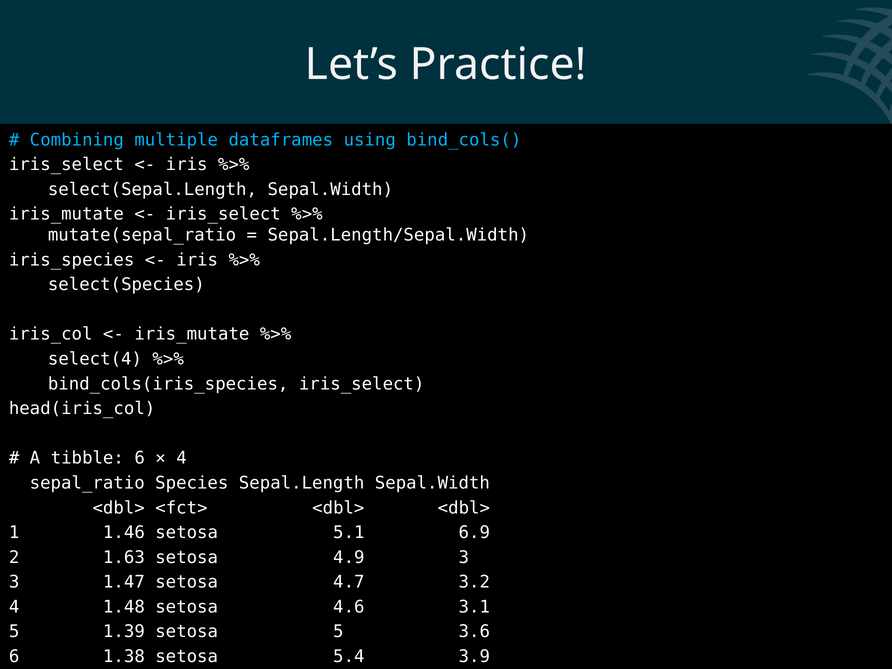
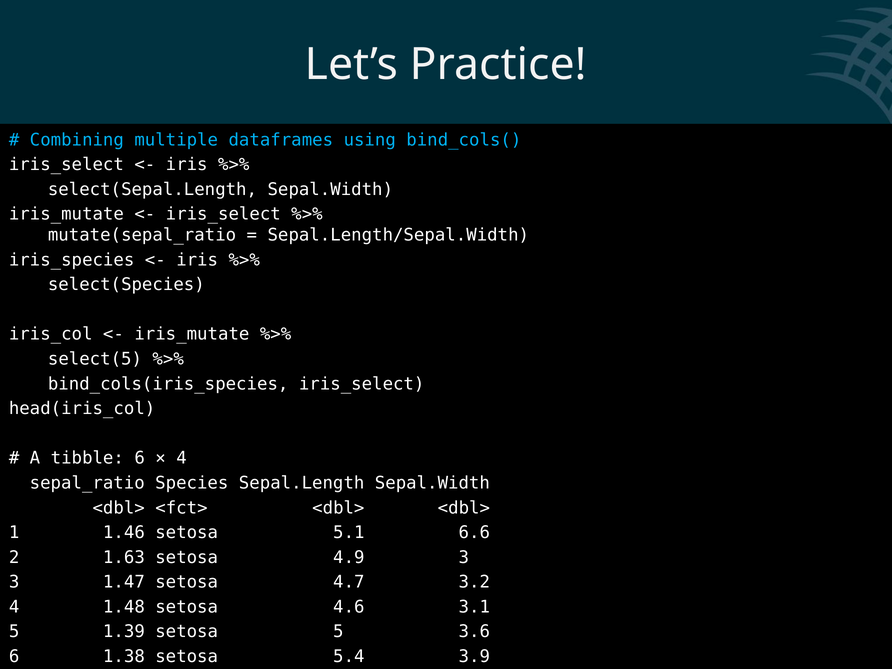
select(4: select(4 -> select(5
6.9: 6.9 -> 6.6
